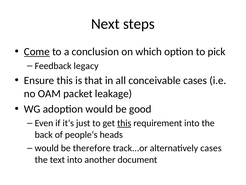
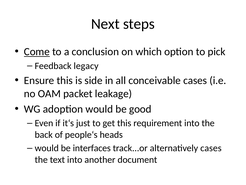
that: that -> side
this at (124, 123) underline: present -> none
therefore: therefore -> interfaces
